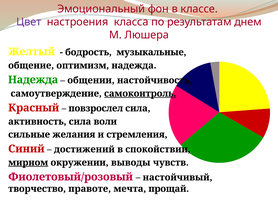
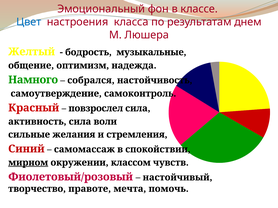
Цвет colour: purple -> blue
Надежда at (33, 80): Надежда -> Намного
общении: общении -> собрался
самоконтроль underline: present -> none
достижений: достижений -> самомассаж
выводы: выводы -> классом
прощай: прощай -> помочь
